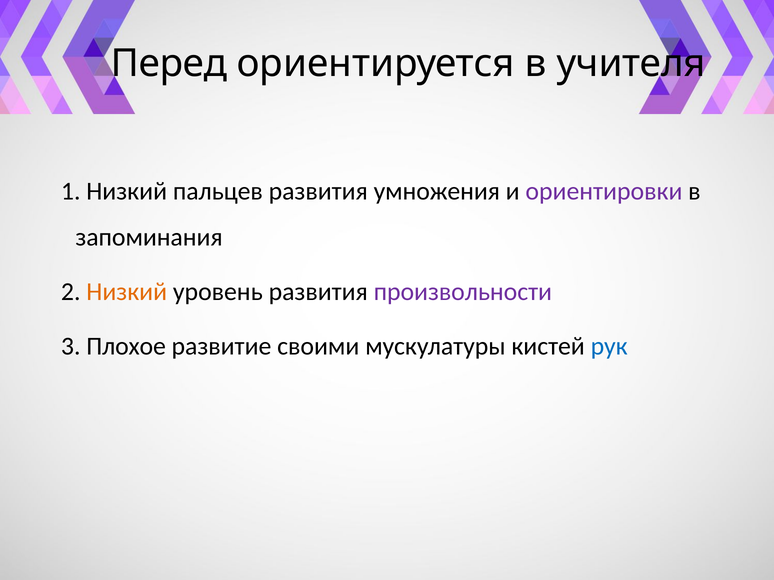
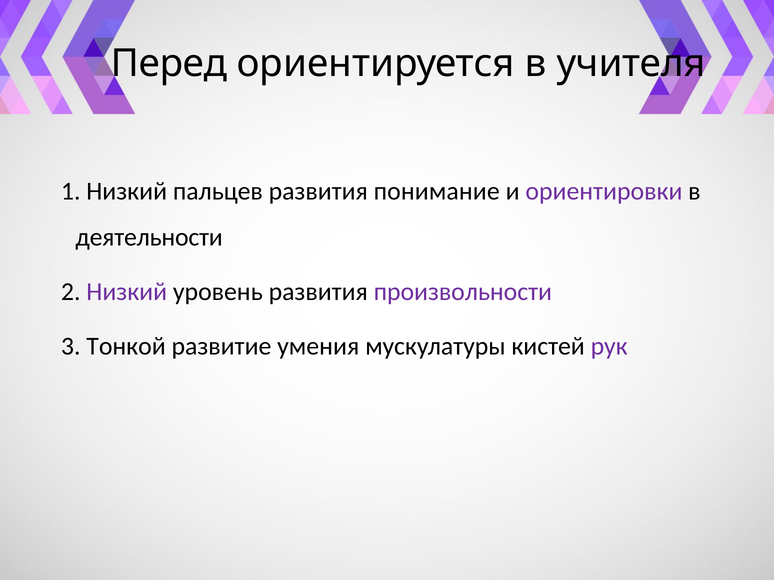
умножения: умножения -> понимание
запоминания: запоминания -> деятельности
Низкий at (127, 292) colour: orange -> purple
Плохое: Плохое -> Тонкой
своими: своими -> умения
рук colour: blue -> purple
